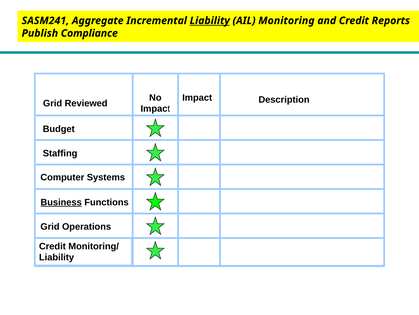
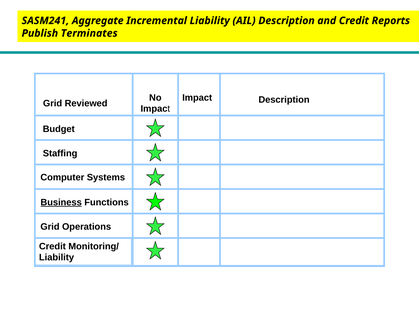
Liability at (210, 21) underline: present -> none
AIL Monitoring: Monitoring -> Description
Compliance: Compliance -> Terminates
